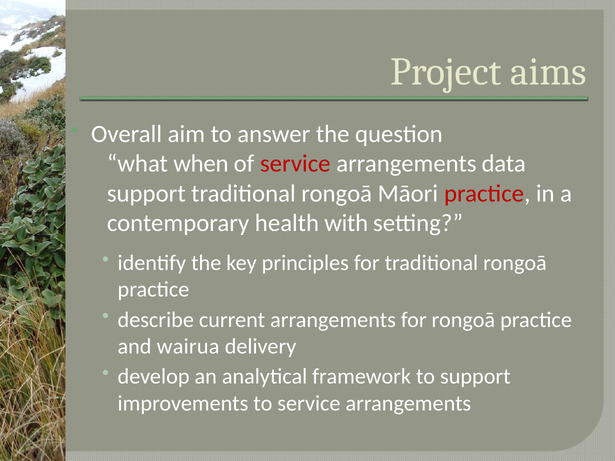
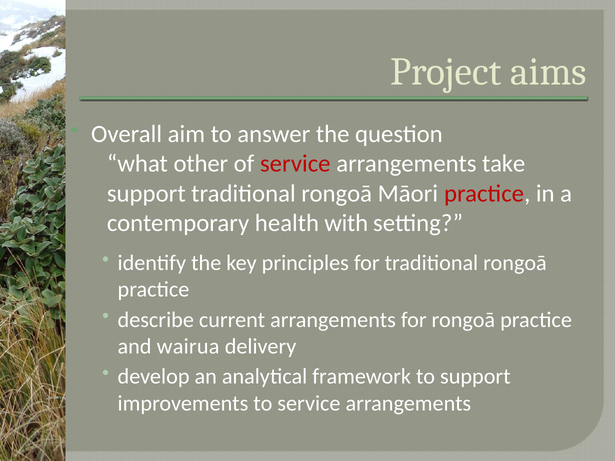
when: when -> other
data: data -> take
